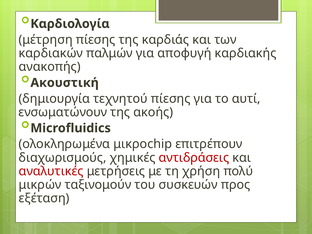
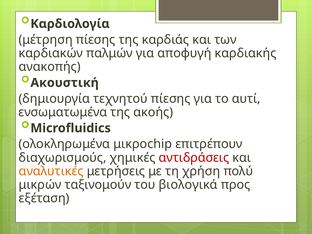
ενσωματώνουν: ενσωματώνουν -> ενσωματωμένα
αναλυτικές colour: red -> orange
συσκευών: συσκευών -> βιολογικά
